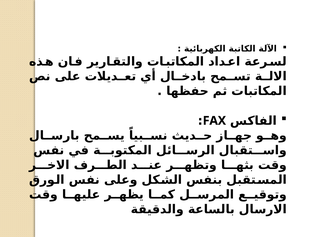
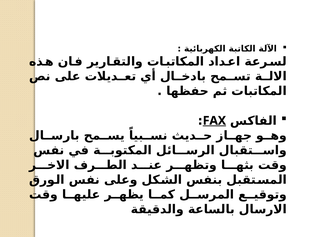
FAX underline: none -> present
